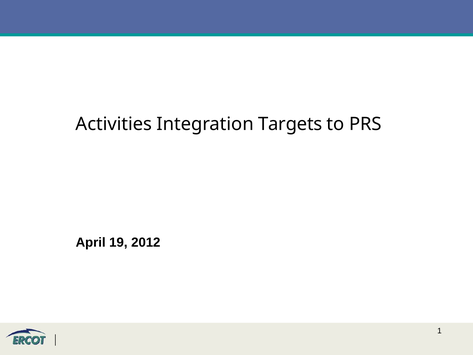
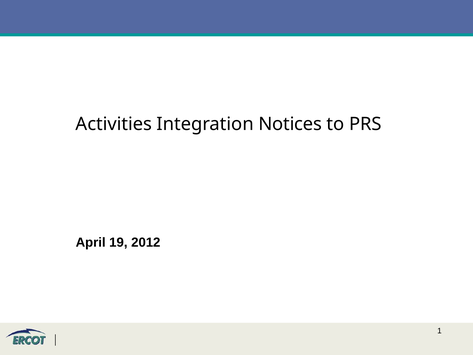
Targets: Targets -> Notices
